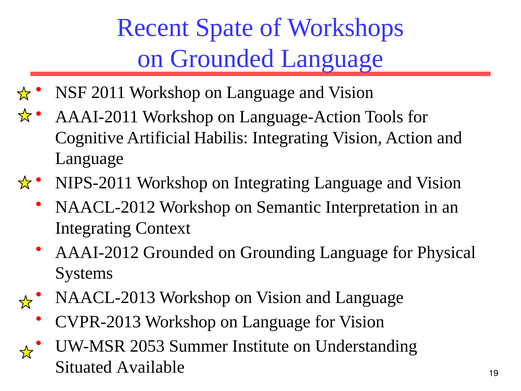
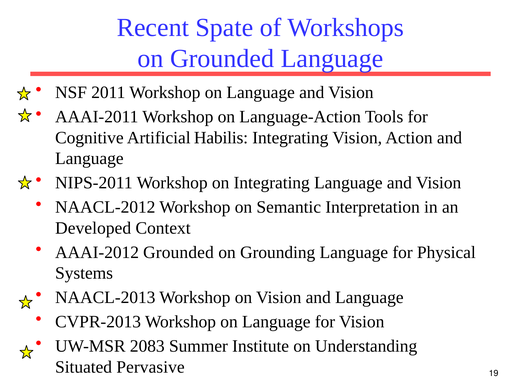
Integrating at (93, 228): Integrating -> Developed
2053: 2053 -> 2083
Available: Available -> Pervasive
